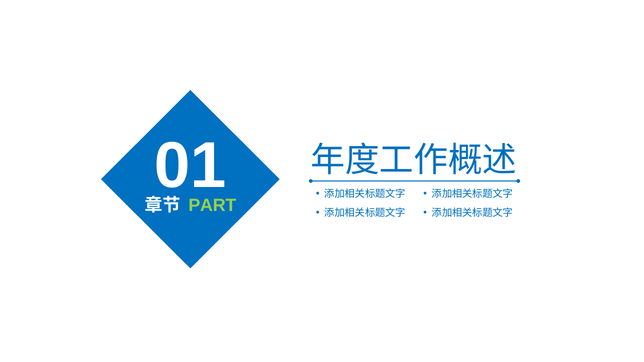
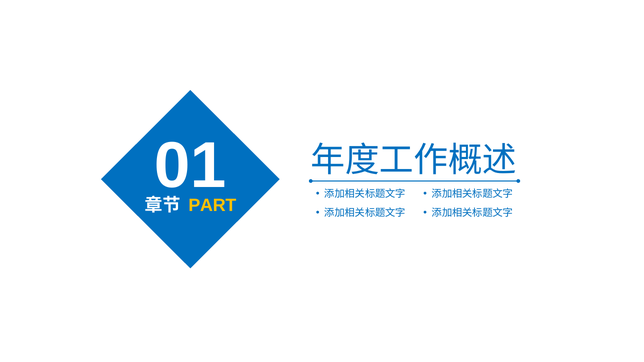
PART colour: light green -> yellow
